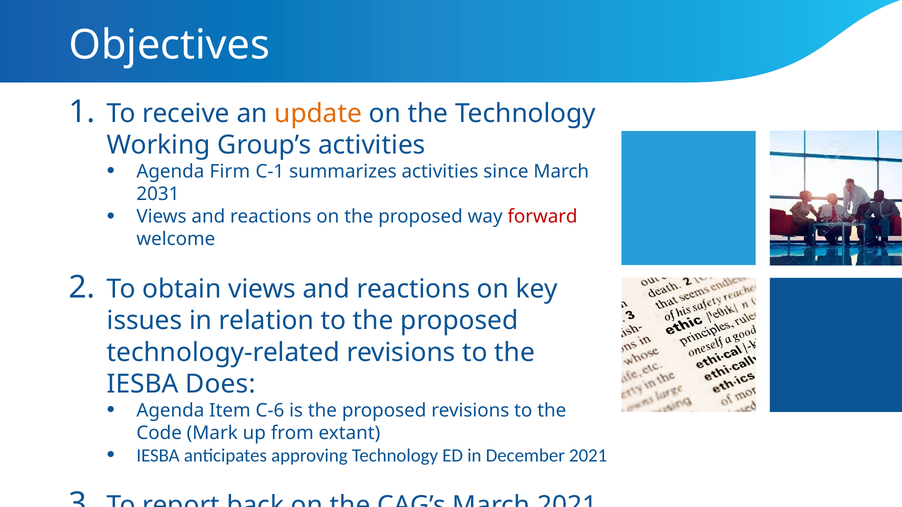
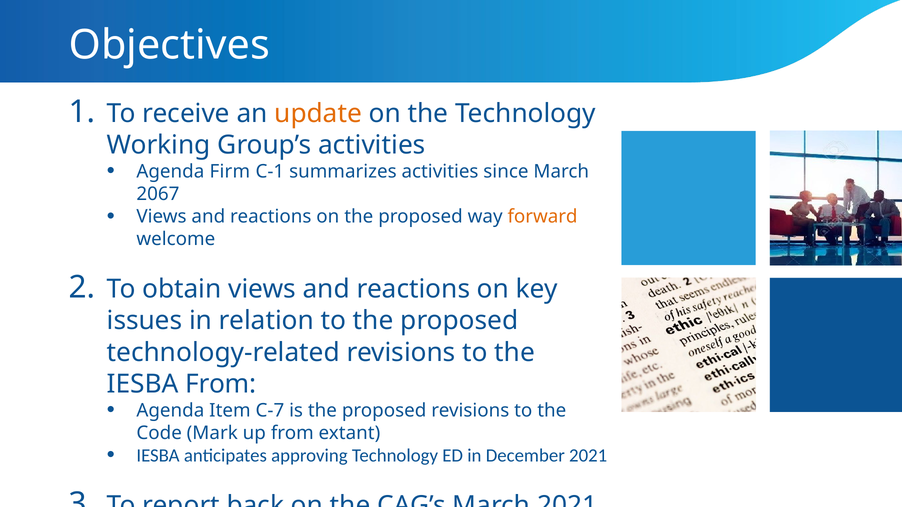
2031: 2031 -> 2067
forward colour: red -> orange
IESBA Does: Does -> From
C-6: C-6 -> C-7
